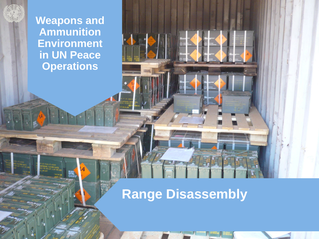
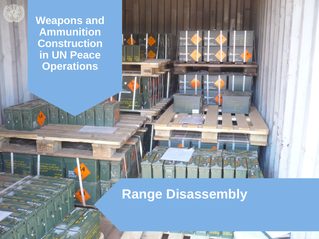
Environment: Environment -> Construction
